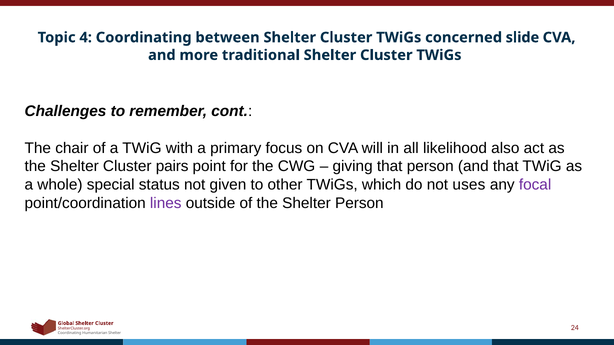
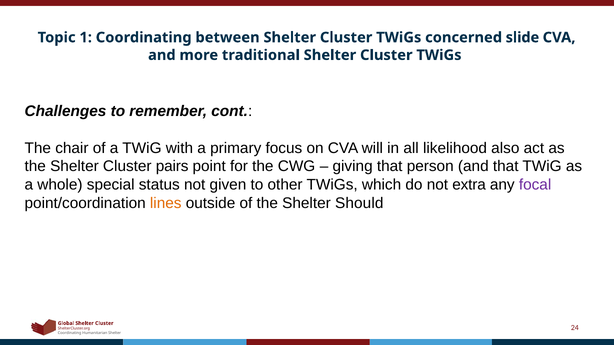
4: 4 -> 1
uses: uses -> extra
lines colour: purple -> orange
Shelter Person: Person -> Should
